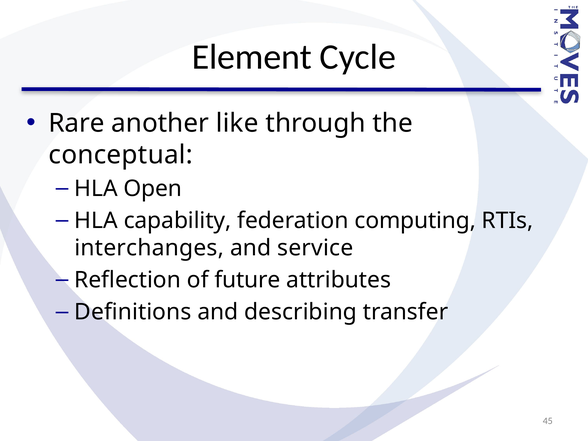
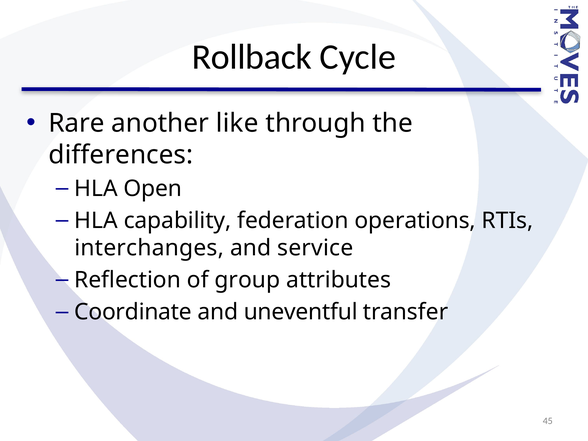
Element: Element -> Rollback
conceptual: conceptual -> differences
computing: computing -> operations
future: future -> group
Definitions: Definitions -> Coordinate
describing: describing -> uneventful
